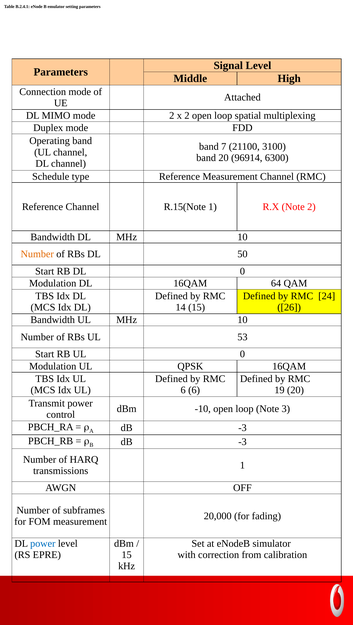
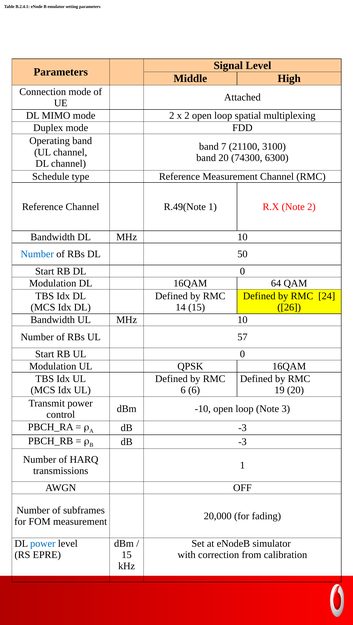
96914: 96914 -> 74300
R.15(Note: R.15(Note -> R.49(Note
Number at (37, 254) colour: orange -> blue
53: 53 -> 57
